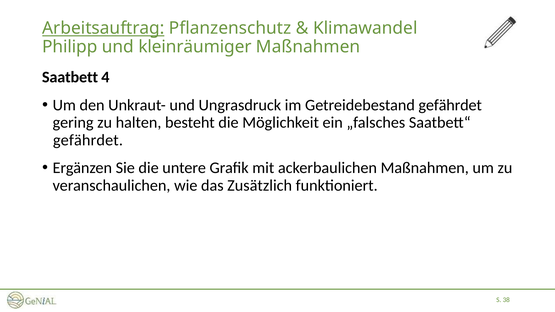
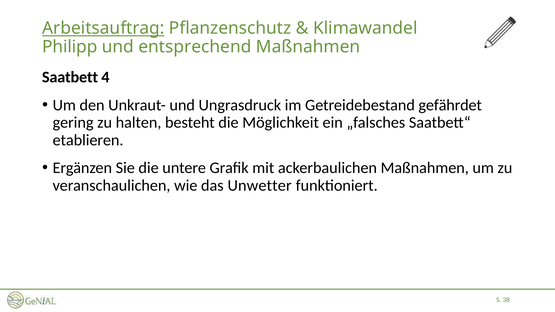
kleinräumiger: kleinräumiger -> entsprechend
gefährdet at (88, 140): gefährdet -> etablieren
Zusätzlich: Zusätzlich -> Unwetter
